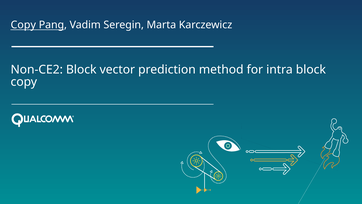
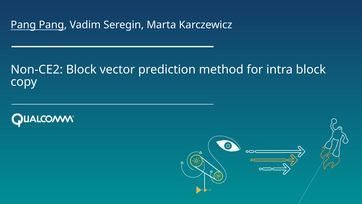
Copy at (23, 25): Copy -> Pang
